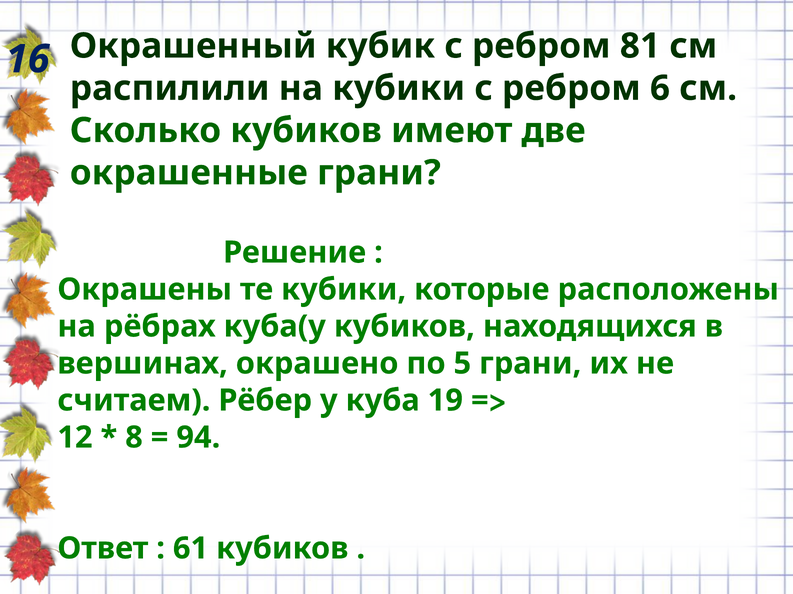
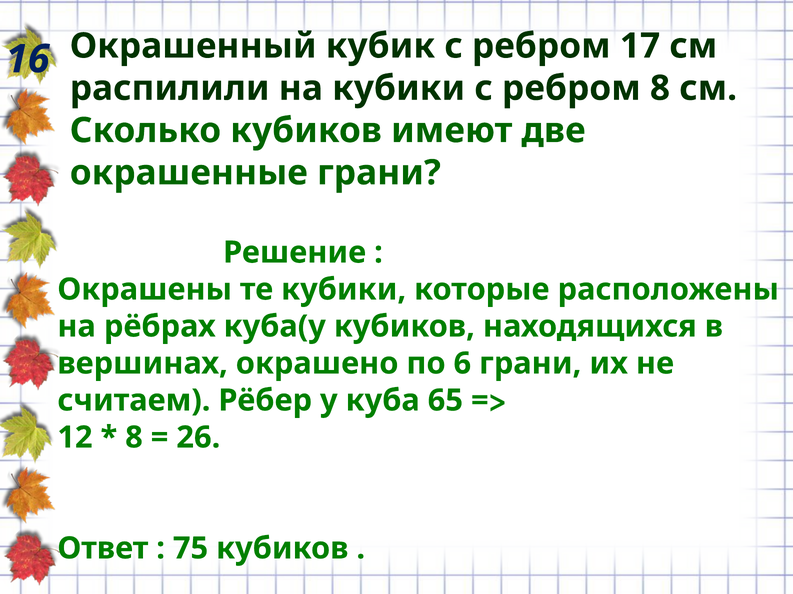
81: 81 -> 17
ребром 6: 6 -> 8
5: 5 -> 6
19: 19 -> 65
94: 94 -> 26
61: 61 -> 75
